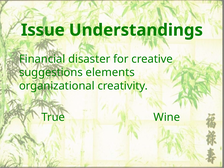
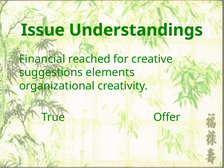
disaster: disaster -> reached
Wine: Wine -> Offer
